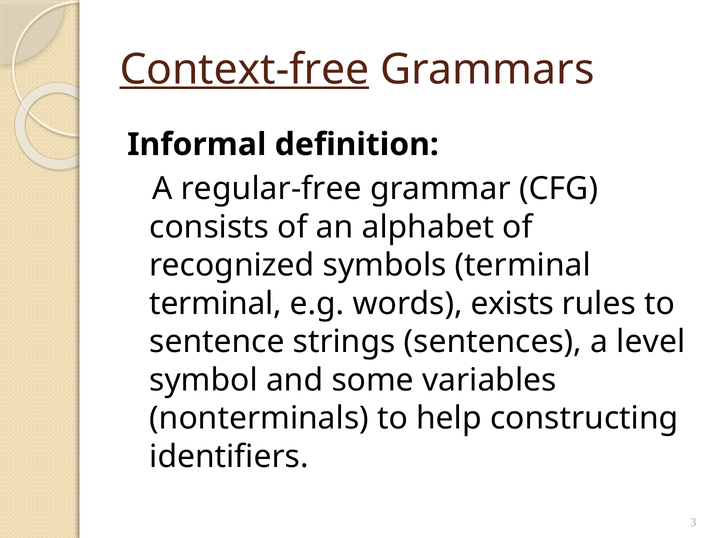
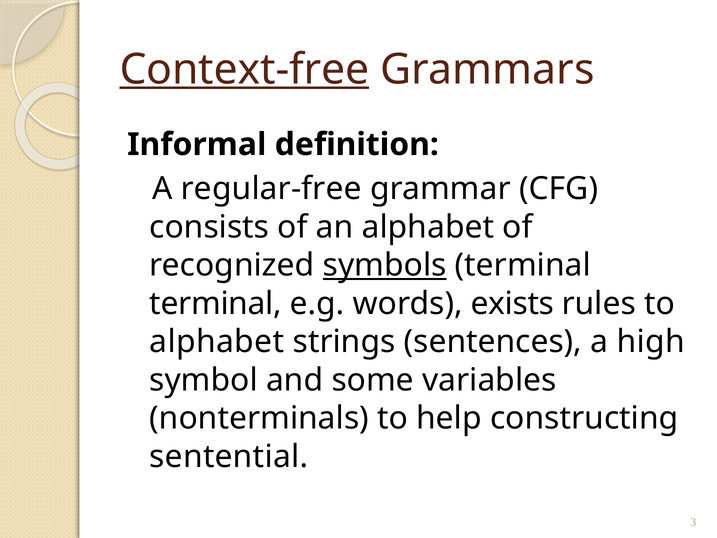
symbols underline: none -> present
sentence at (217, 342): sentence -> alphabet
level: level -> high
identifiers: identifiers -> sentential
